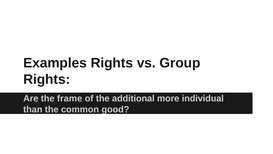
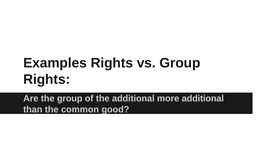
the frame: frame -> group
more individual: individual -> additional
